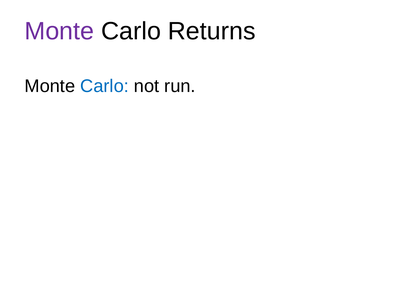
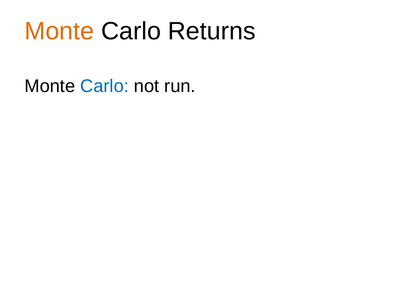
Monte at (59, 31) colour: purple -> orange
